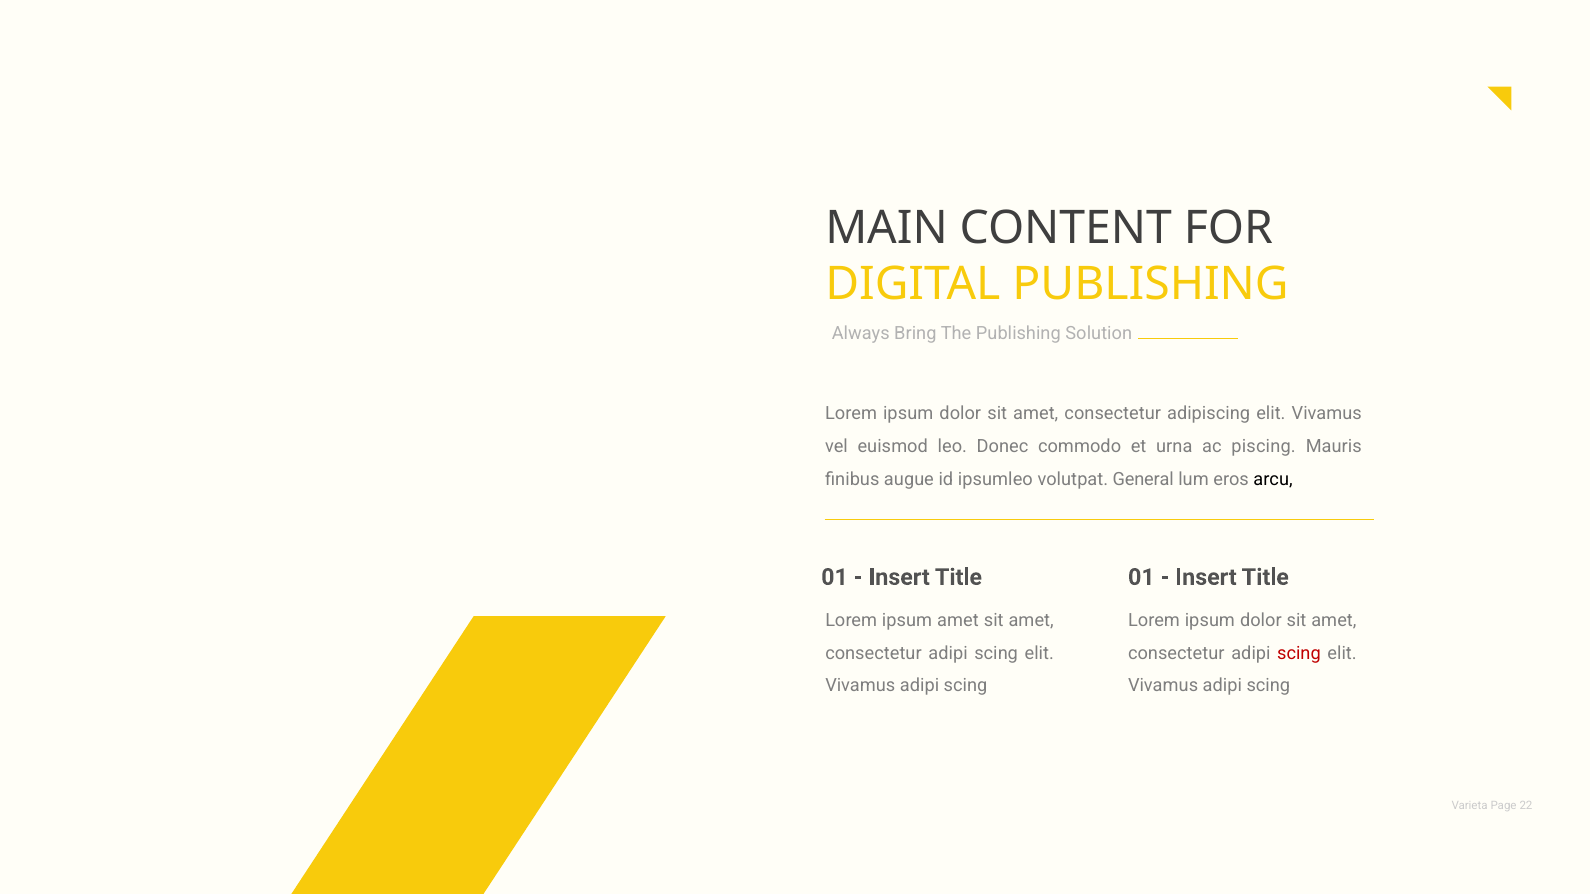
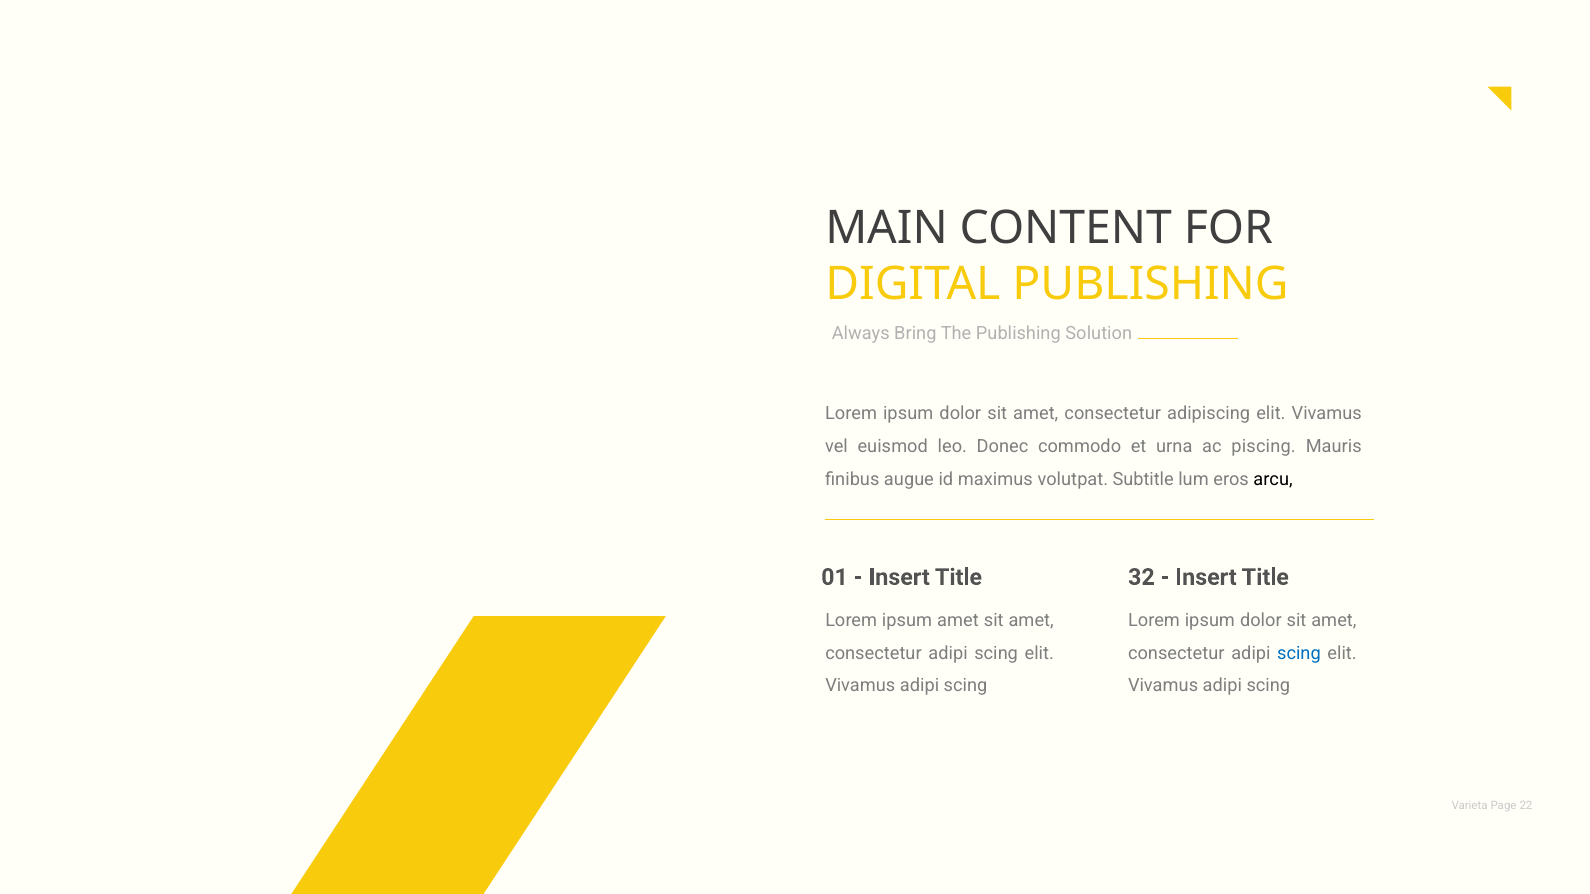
ipsumleo: ipsumleo -> maximus
General: General -> Subtitle
Title 01: 01 -> 32
scing at (1299, 653) colour: red -> blue
